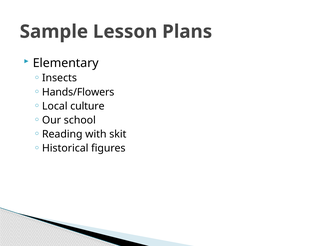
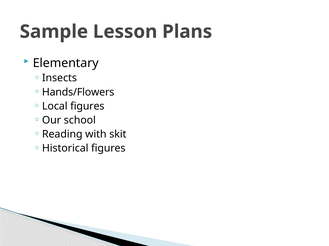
Local culture: culture -> figures
